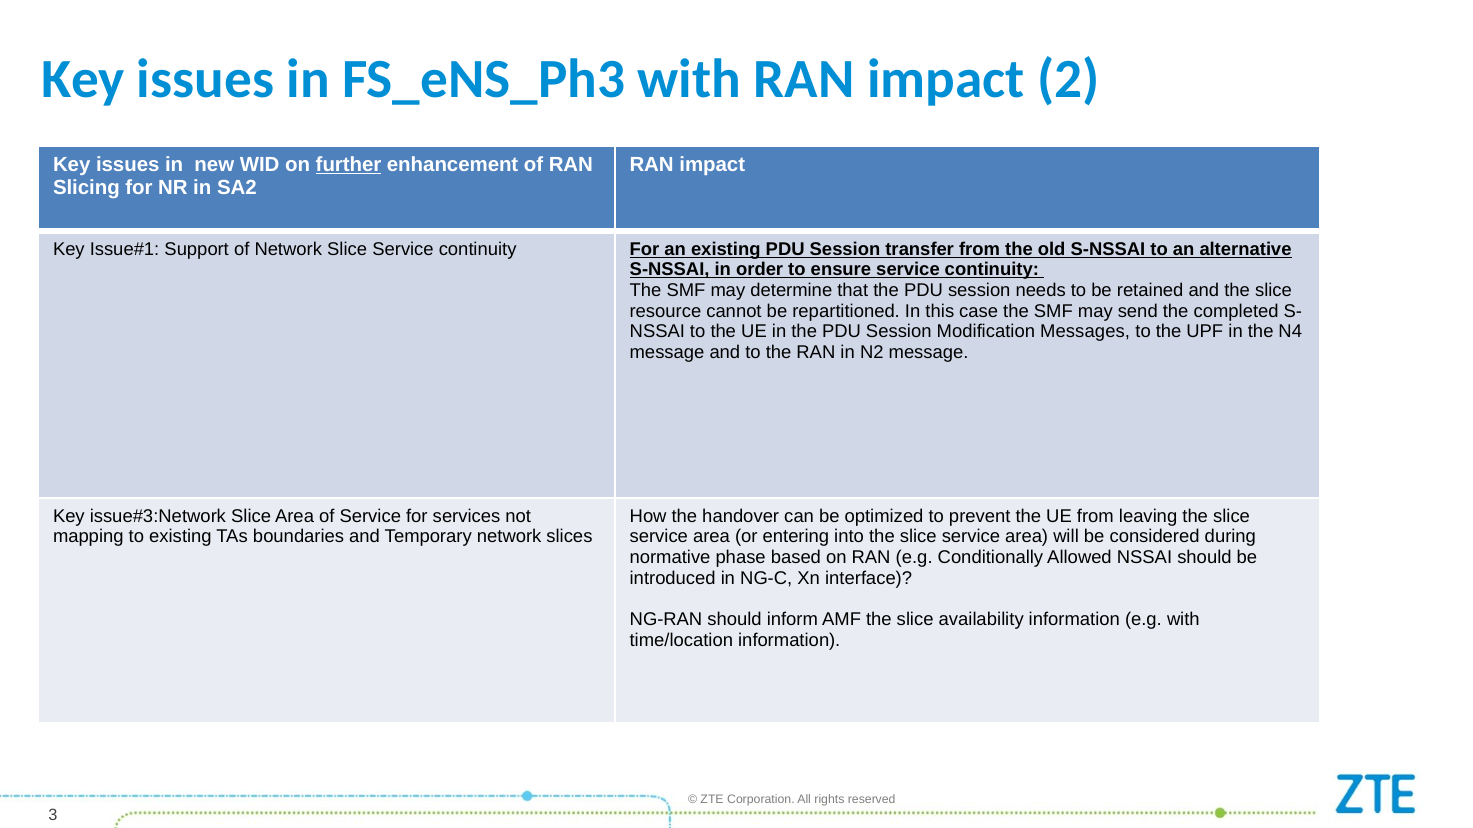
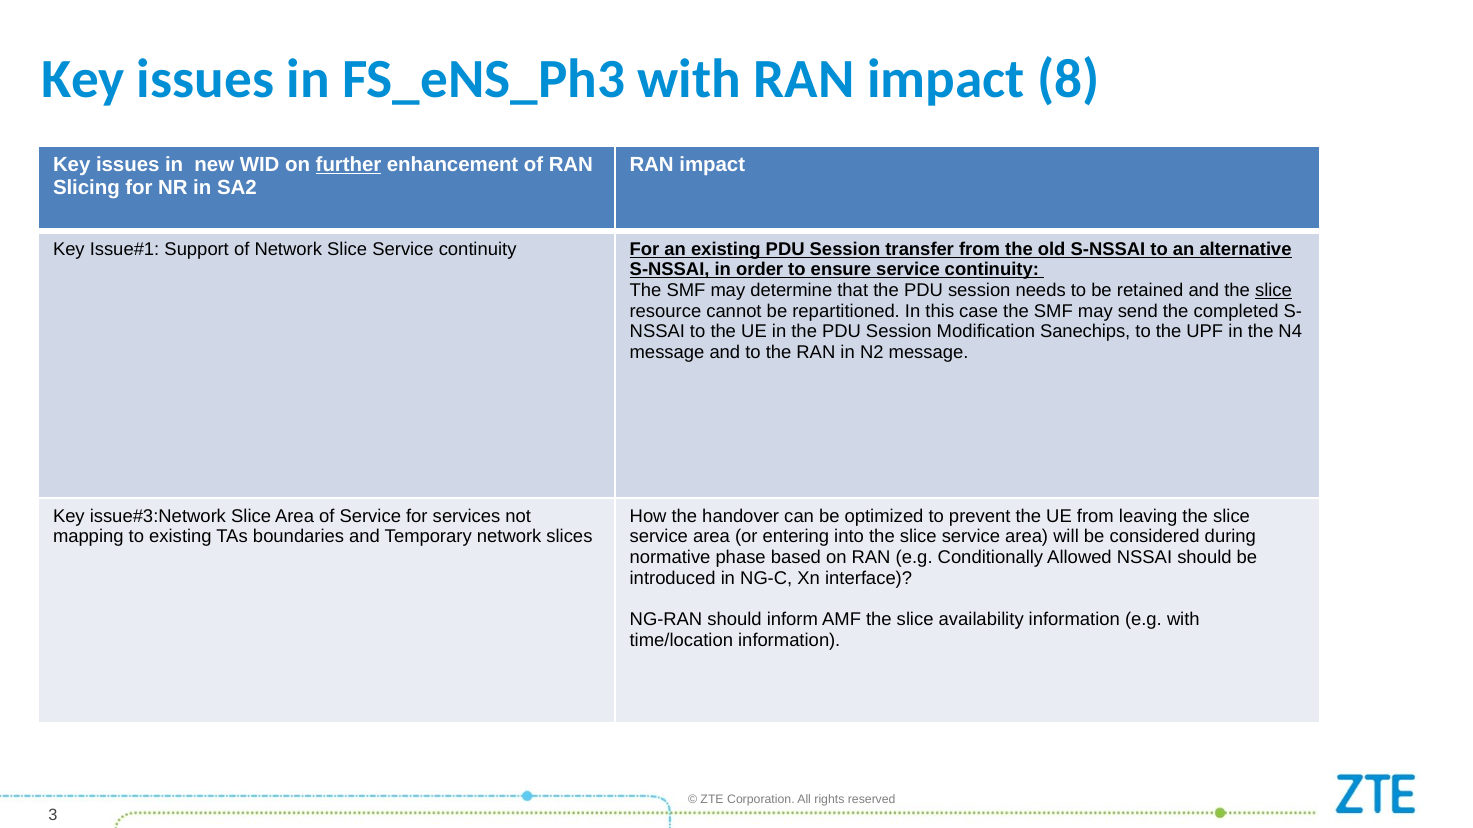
2: 2 -> 8
slice at (1274, 291) underline: none -> present
Messages: Messages -> Sanechips
